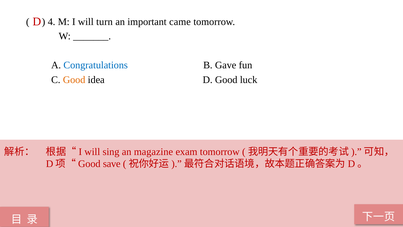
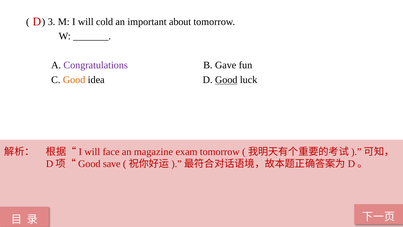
4: 4 -> 3
turn: turn -> cold
came: came -> about
Congratulations colour: blue -> purple
Good at (226, 80) underline: none -> present
sing: sing -> face
